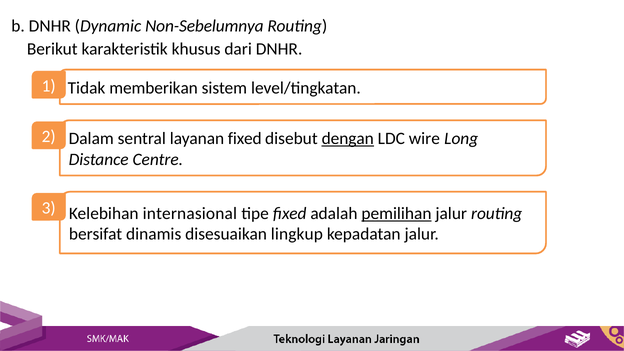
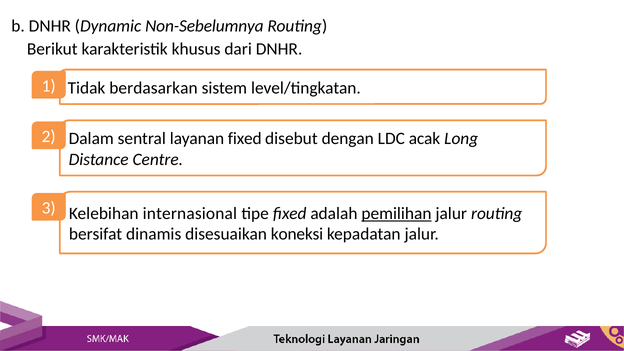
memberikan: memberikan -> berdasarkan
dengan underline: present -> none
wire: wire -> acak
lingkup: lingkup -> koneksi
